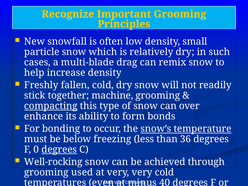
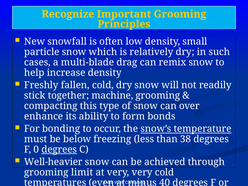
compacting underline: present -> none
36: 36 -> 38
Well-rocking: Well-rocking -> Well-heavier
used: used -> limit
